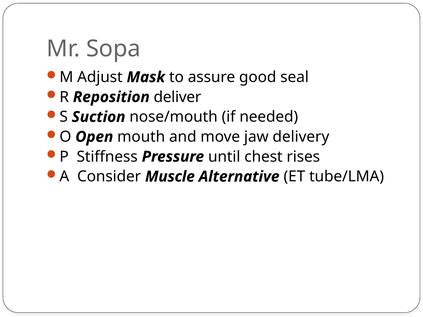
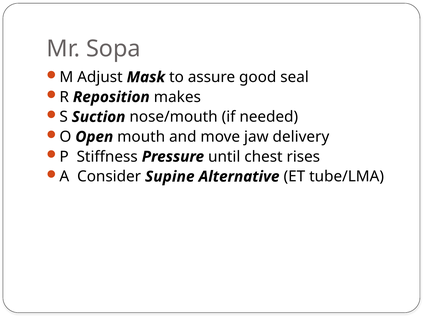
deliver: deliver -> makes
Muscle: Muscle -> Supine
